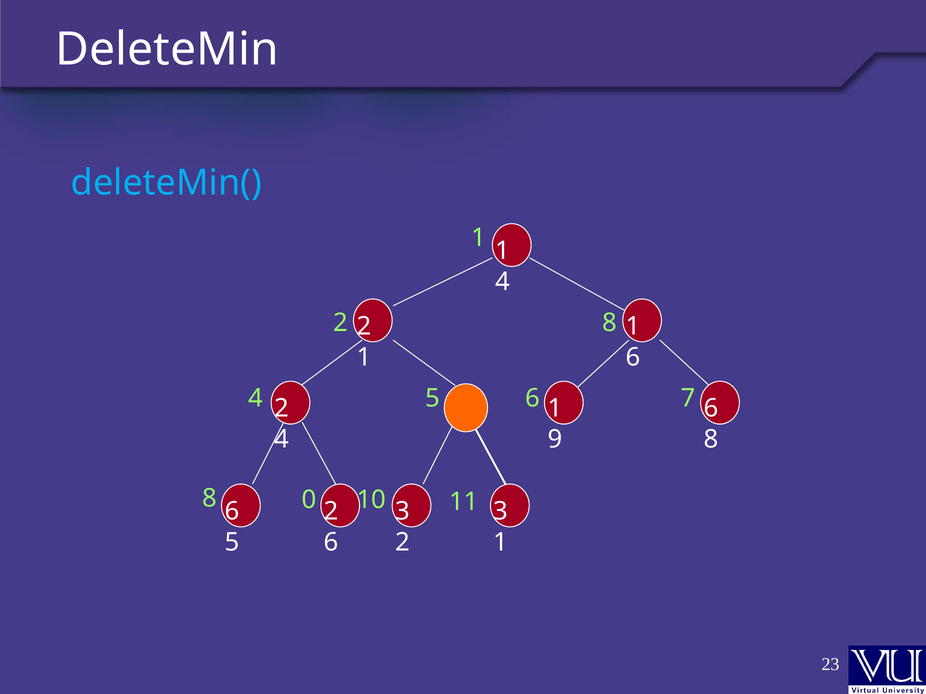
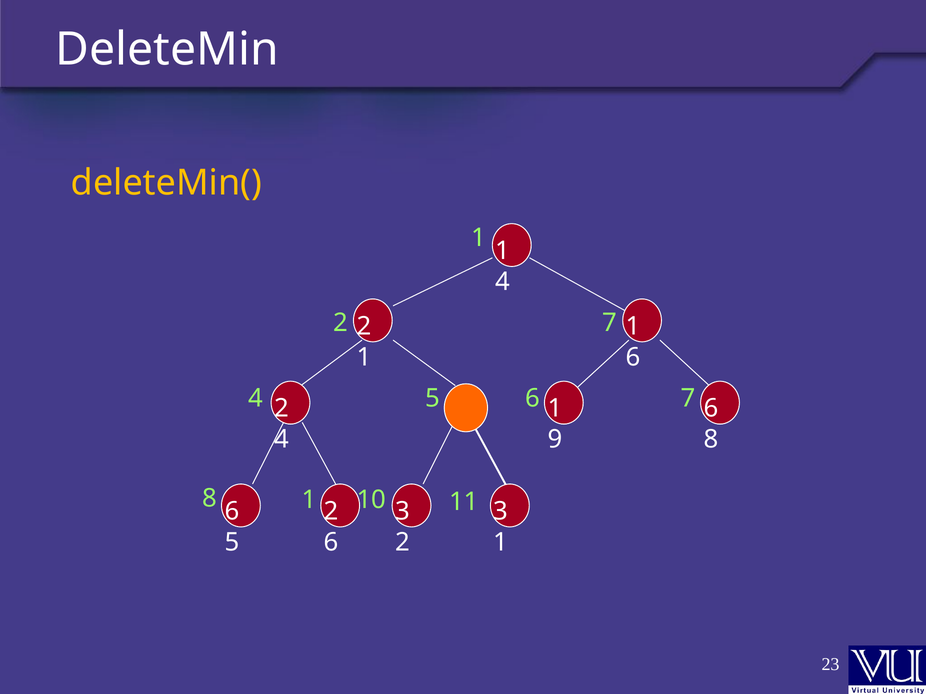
deleteMin( colour: light blue -> yellow
2 8: 8 -> 7
0 at (309, 500): 0 -> 1
